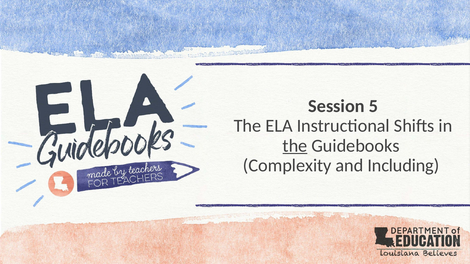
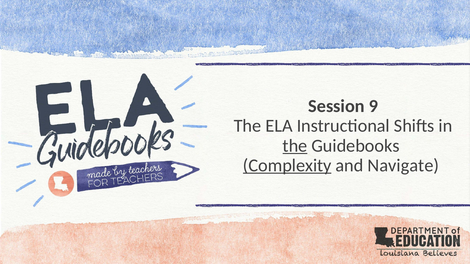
5: 5 -> 9
Complexity underline: none -> present
Including: Including -> Navigate
